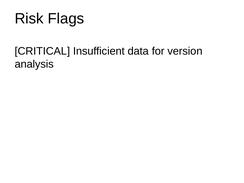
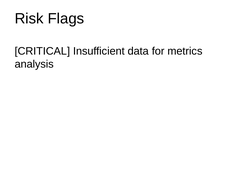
version: version -> metrics
